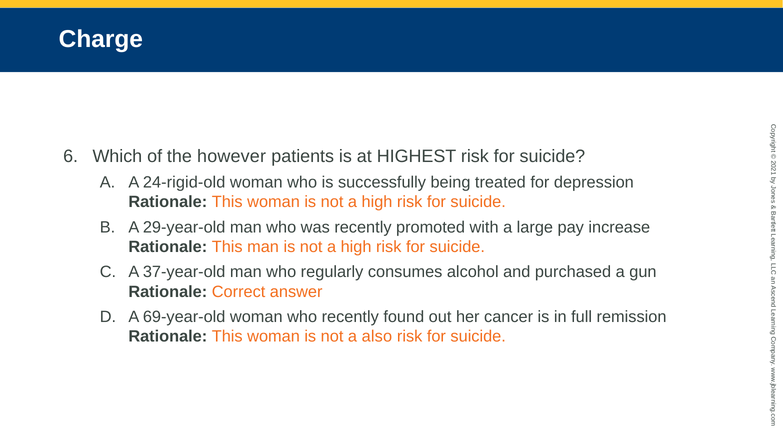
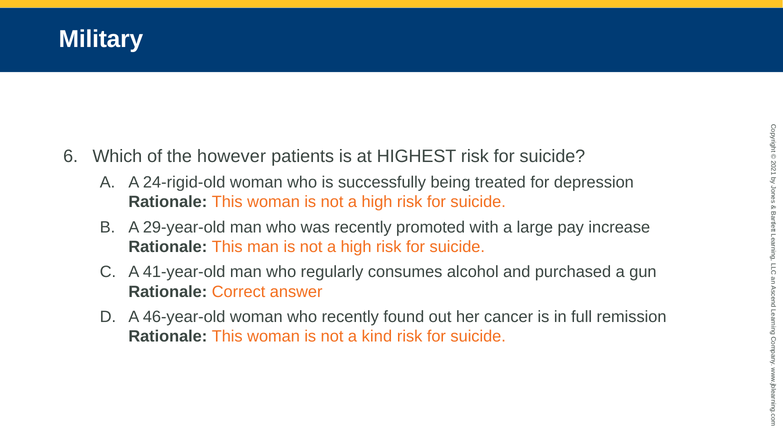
Charge: Charge -> Military
37-year-old: 37-year-old -> 41-year-old
69-year-old: 69-year-old -> 46-year-old
also: also -> kind
